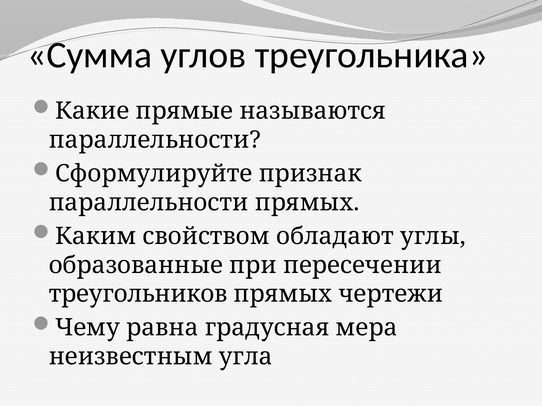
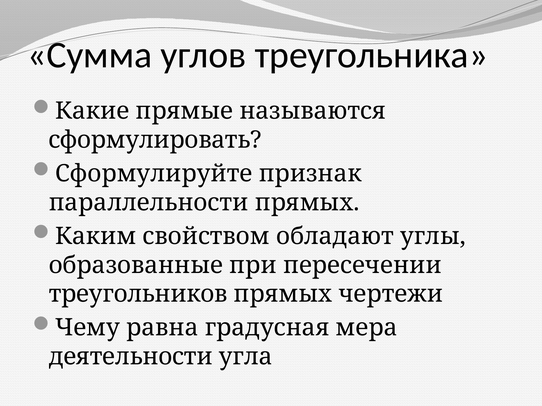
параллельности at (155, 140): параллельности -> сформулировать
неизвестным: неизвестным -> деятельности
